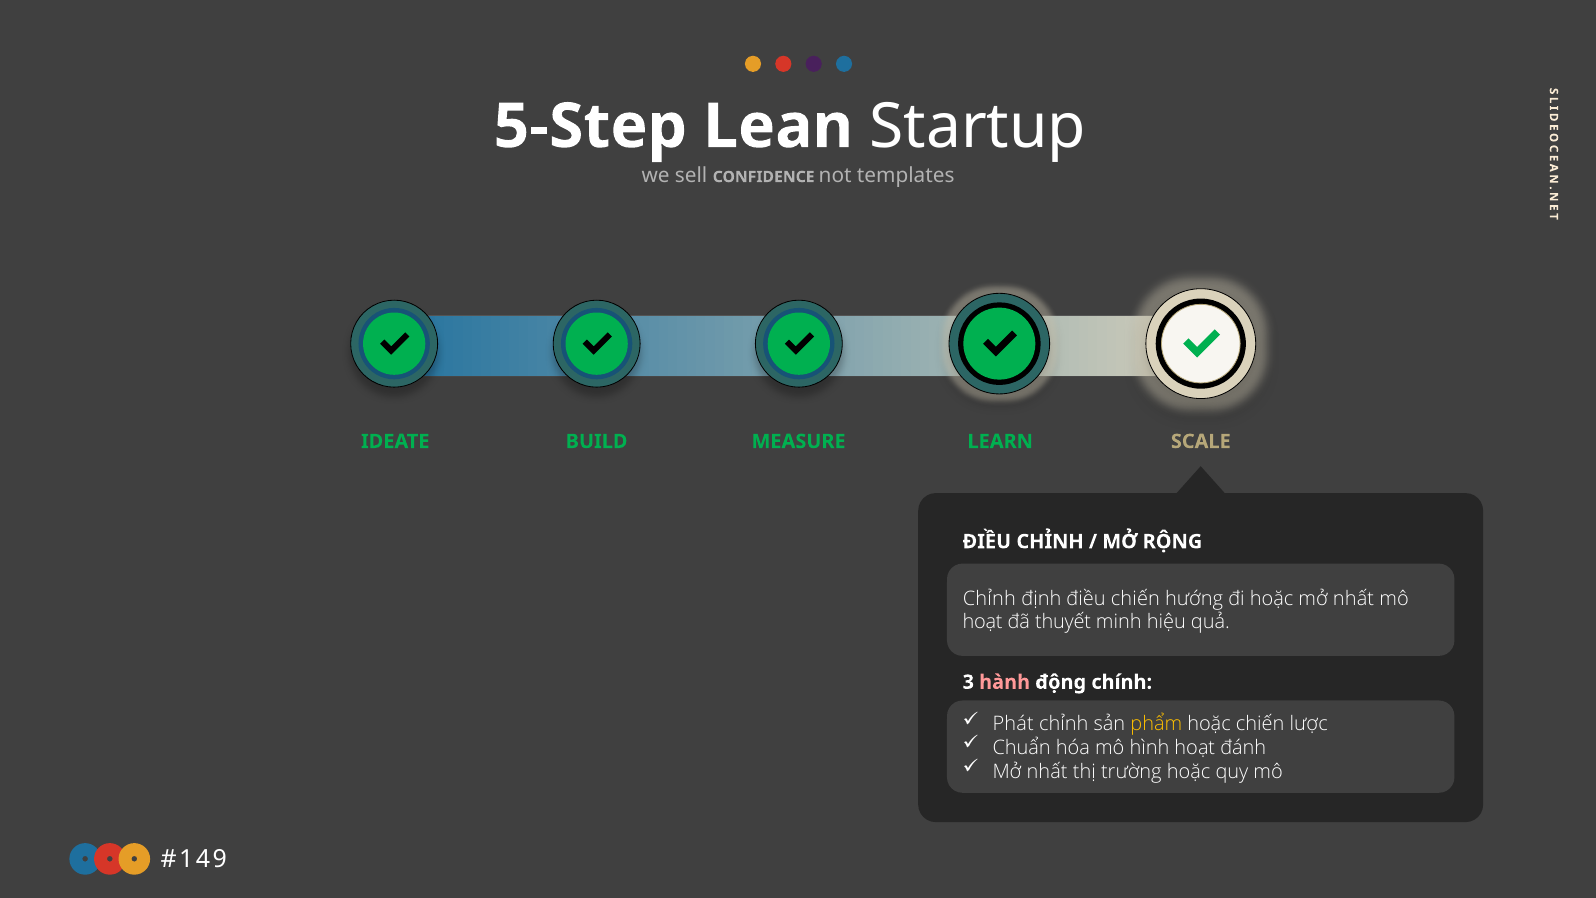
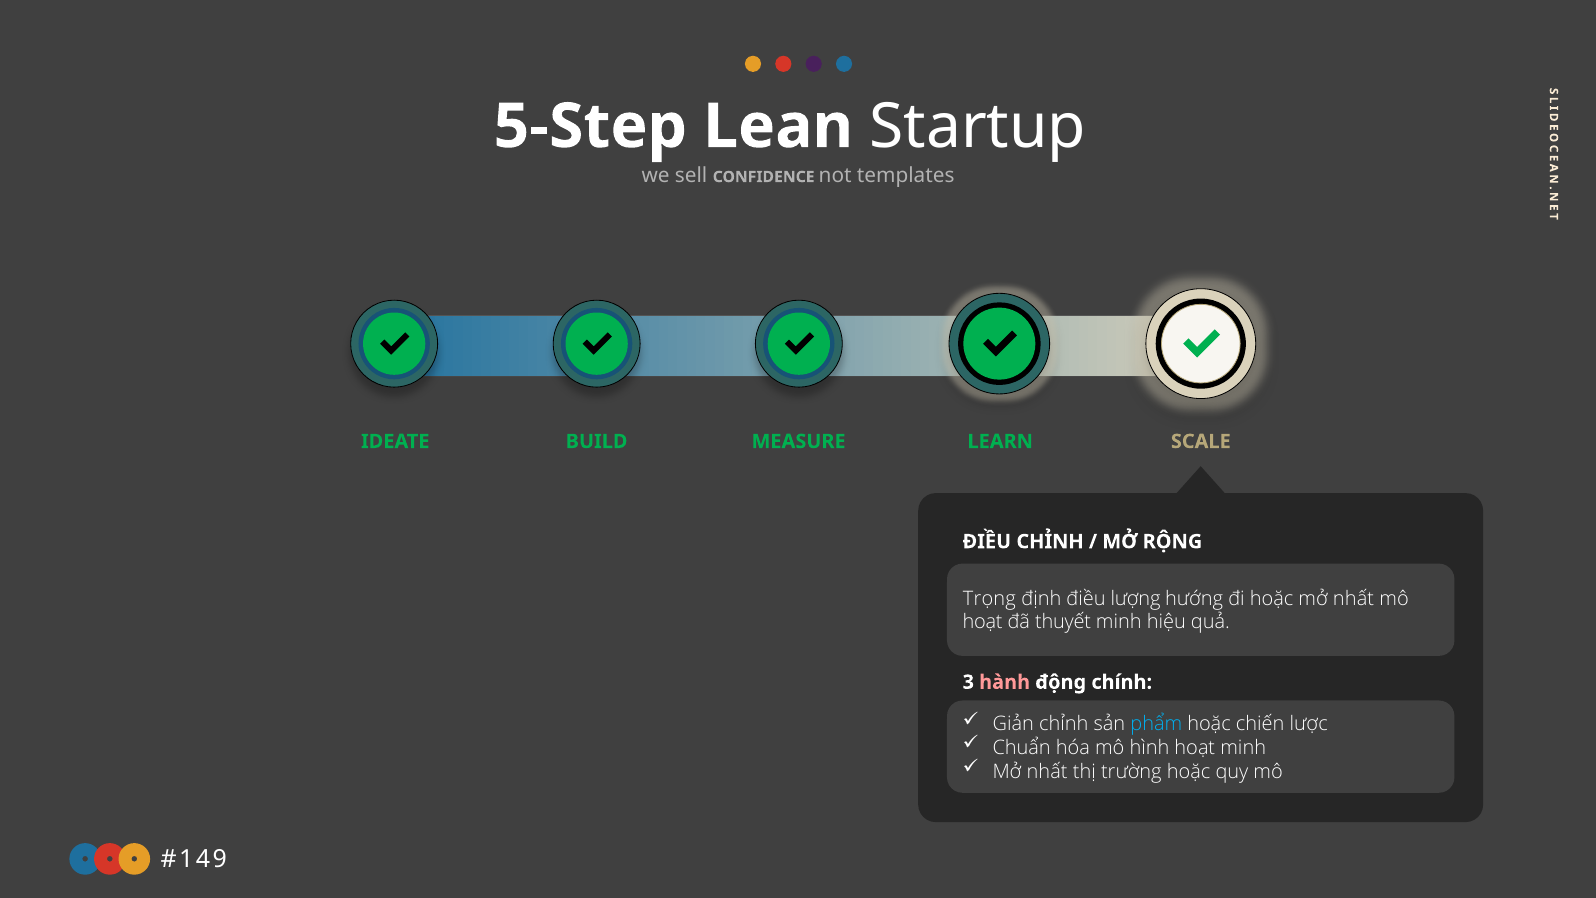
Chỉnh at (989, 598): Chỉnh -> Trọng
điều chiến: chiến -> lượng
Phát: Phát -> Giản
phẩm colour: yellow -> light blue
hoạt đánh: đánh -> minh
